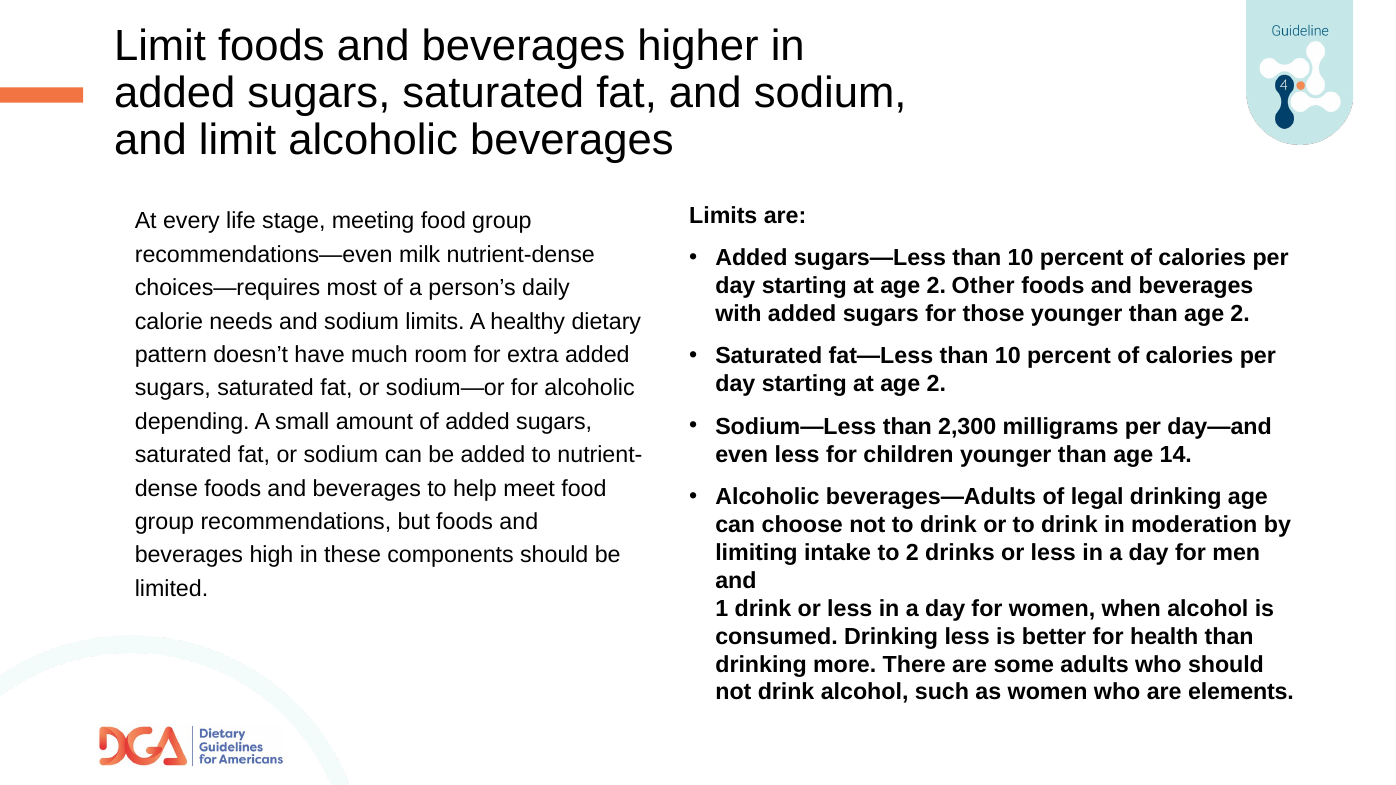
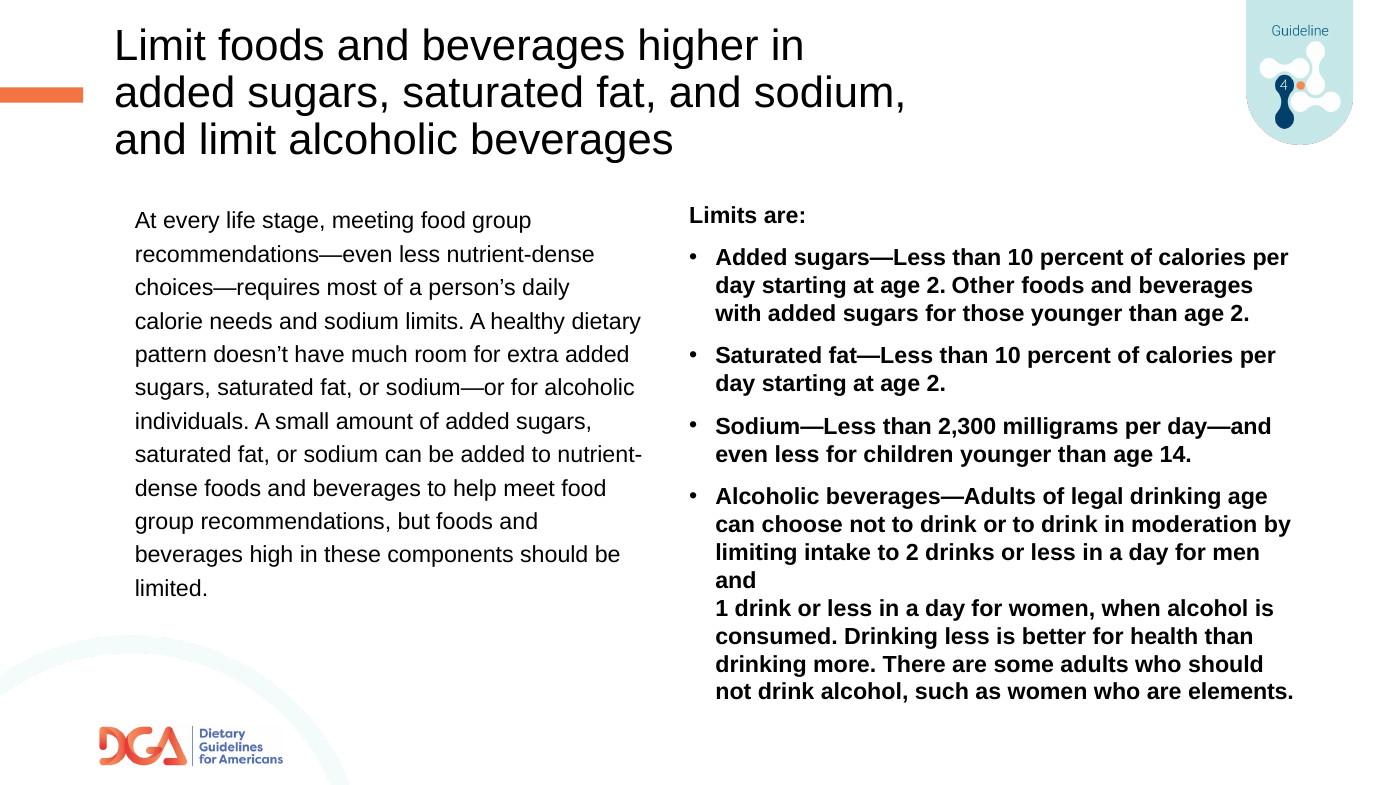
recommendations—even milk: milk -> less
depending: depending -> individuals
